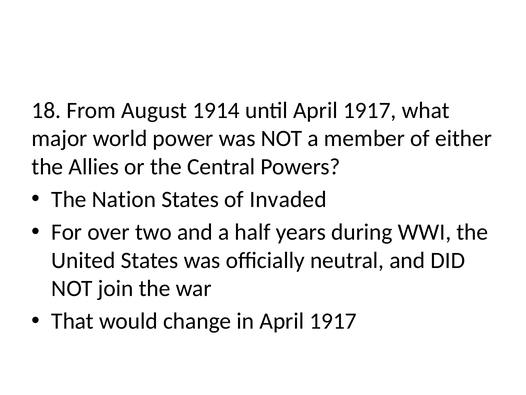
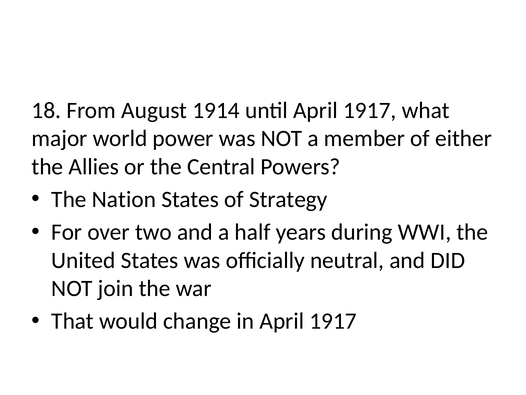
Invaded: Invaded -> Strategy
